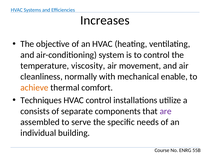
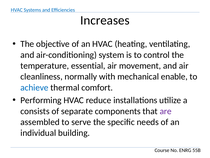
viscosity: viscosity -> essential
achieve colour: orange -> blue
Techniques: Techniques -> Performing
HVAC control: control -> reduce
